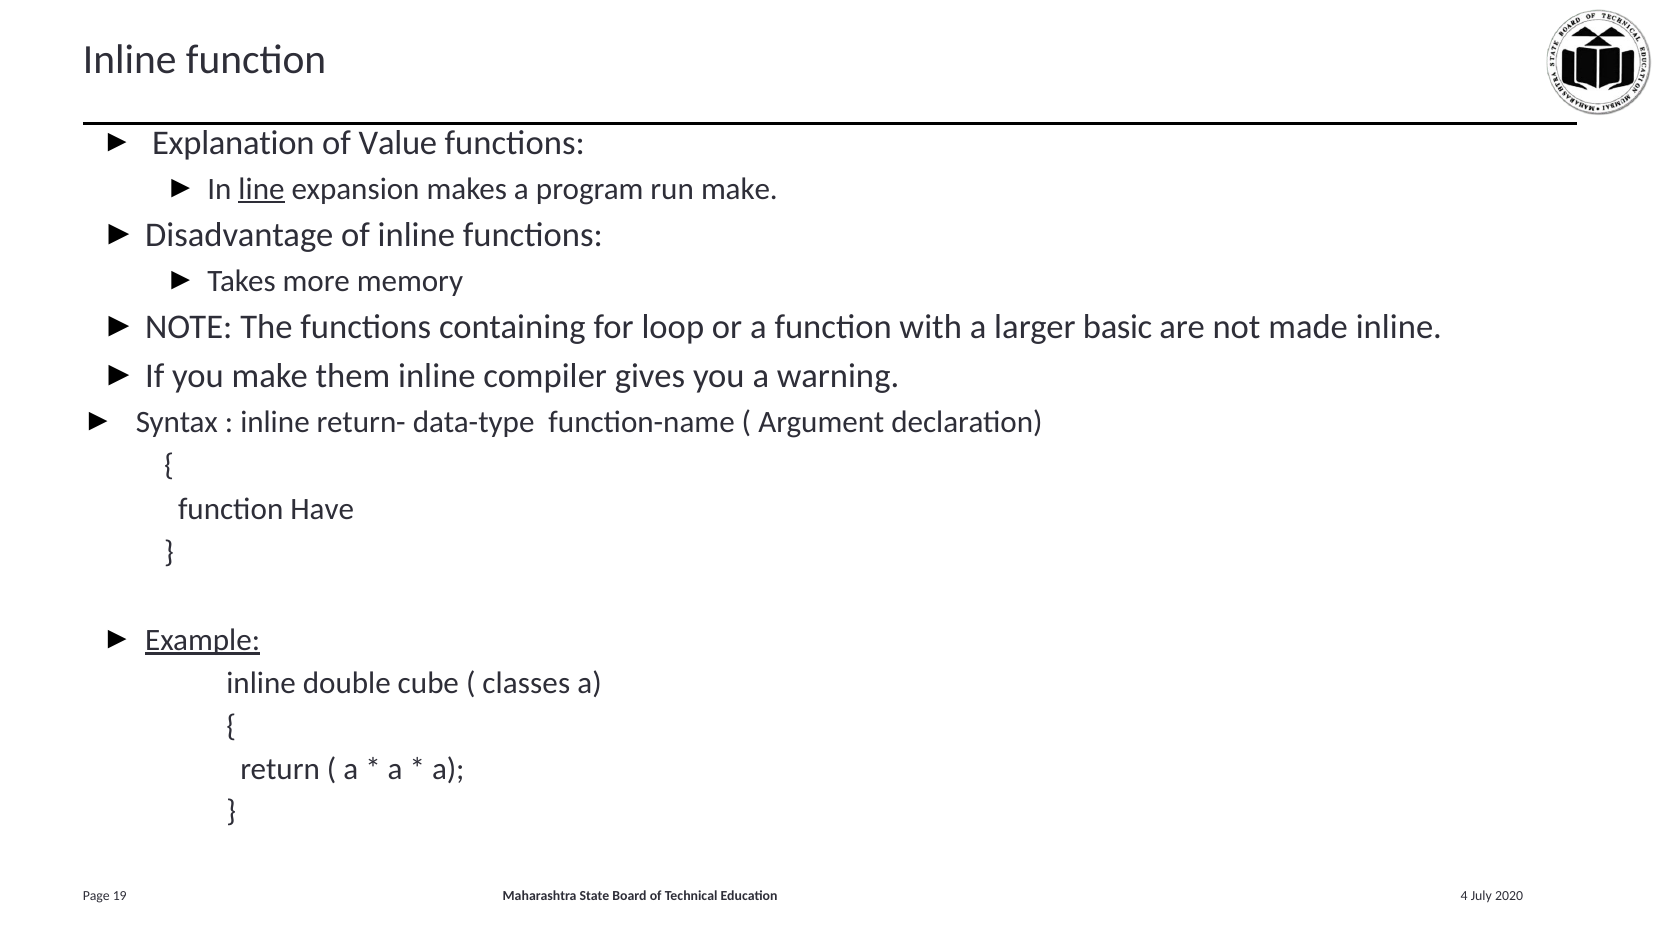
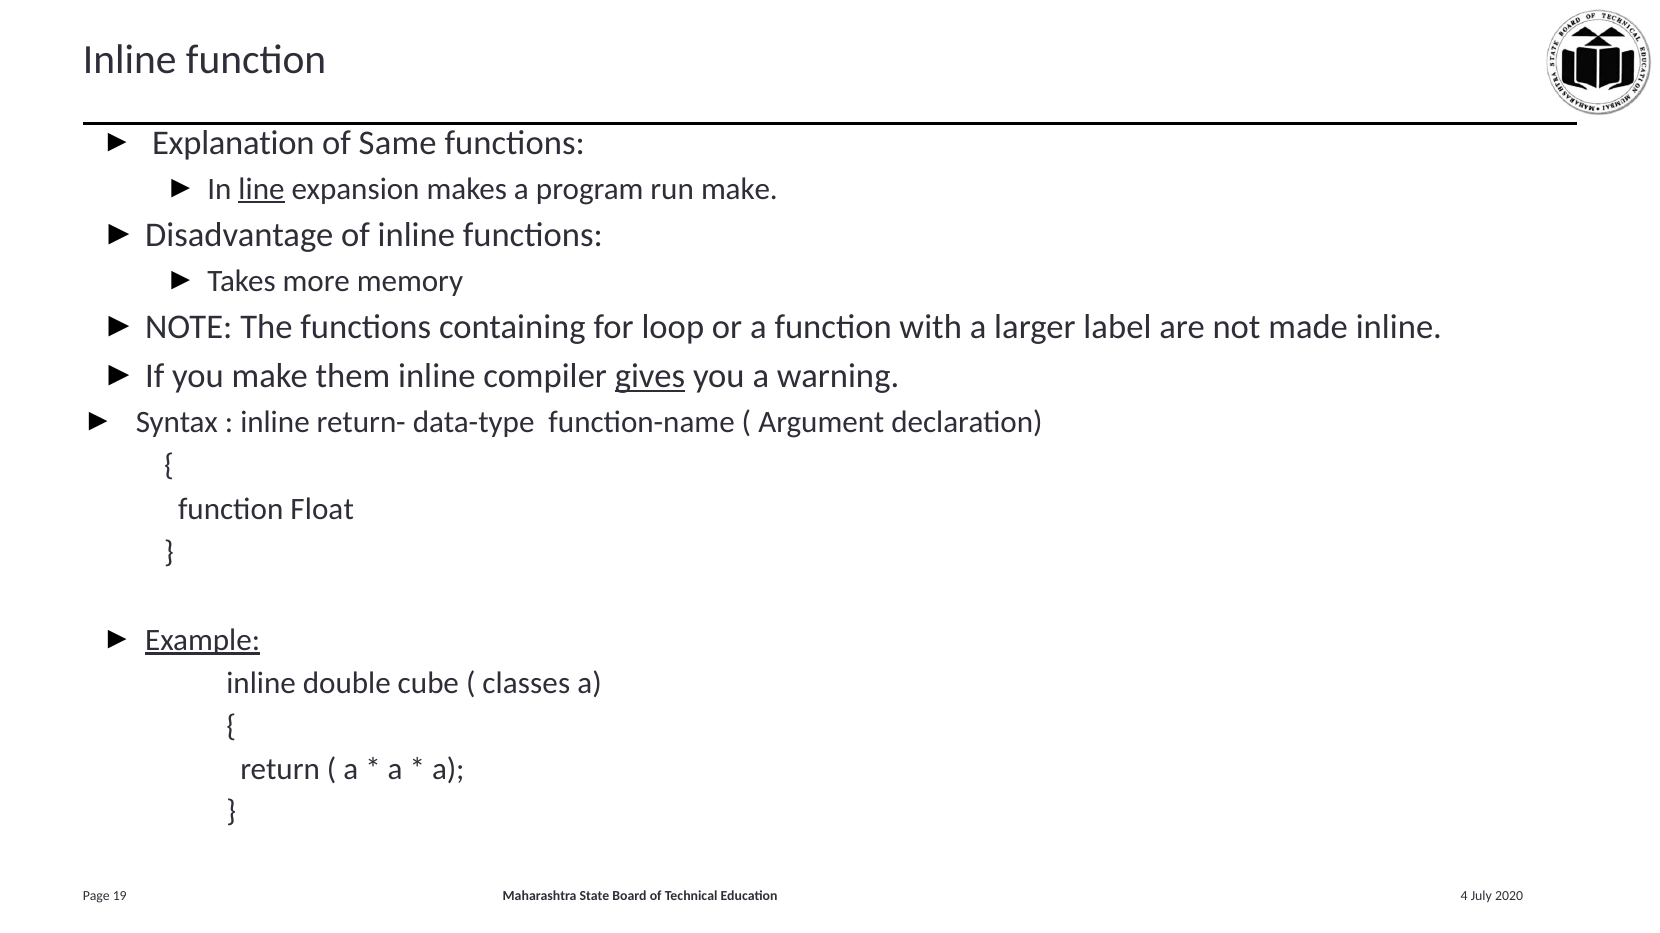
Value: Value -> Same
basic: basic -> label
gives underline: none -> present
Have: Have -> Float
